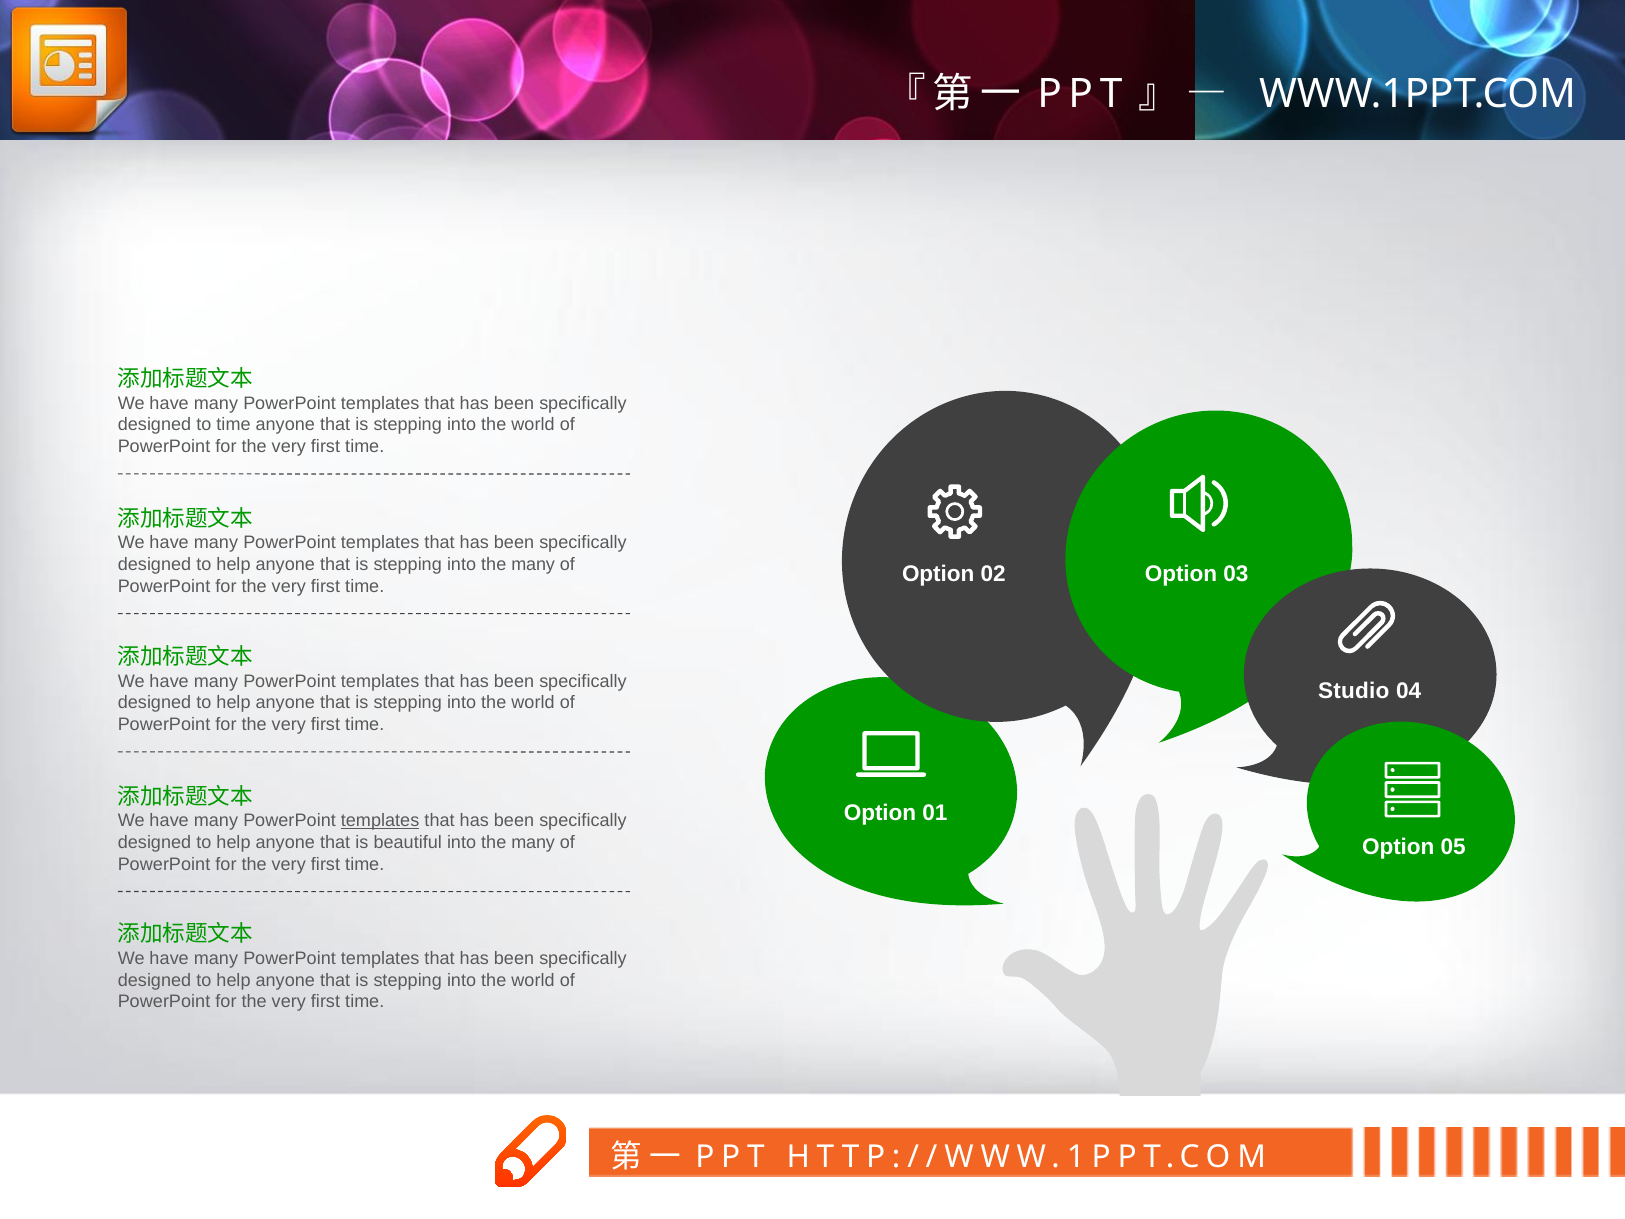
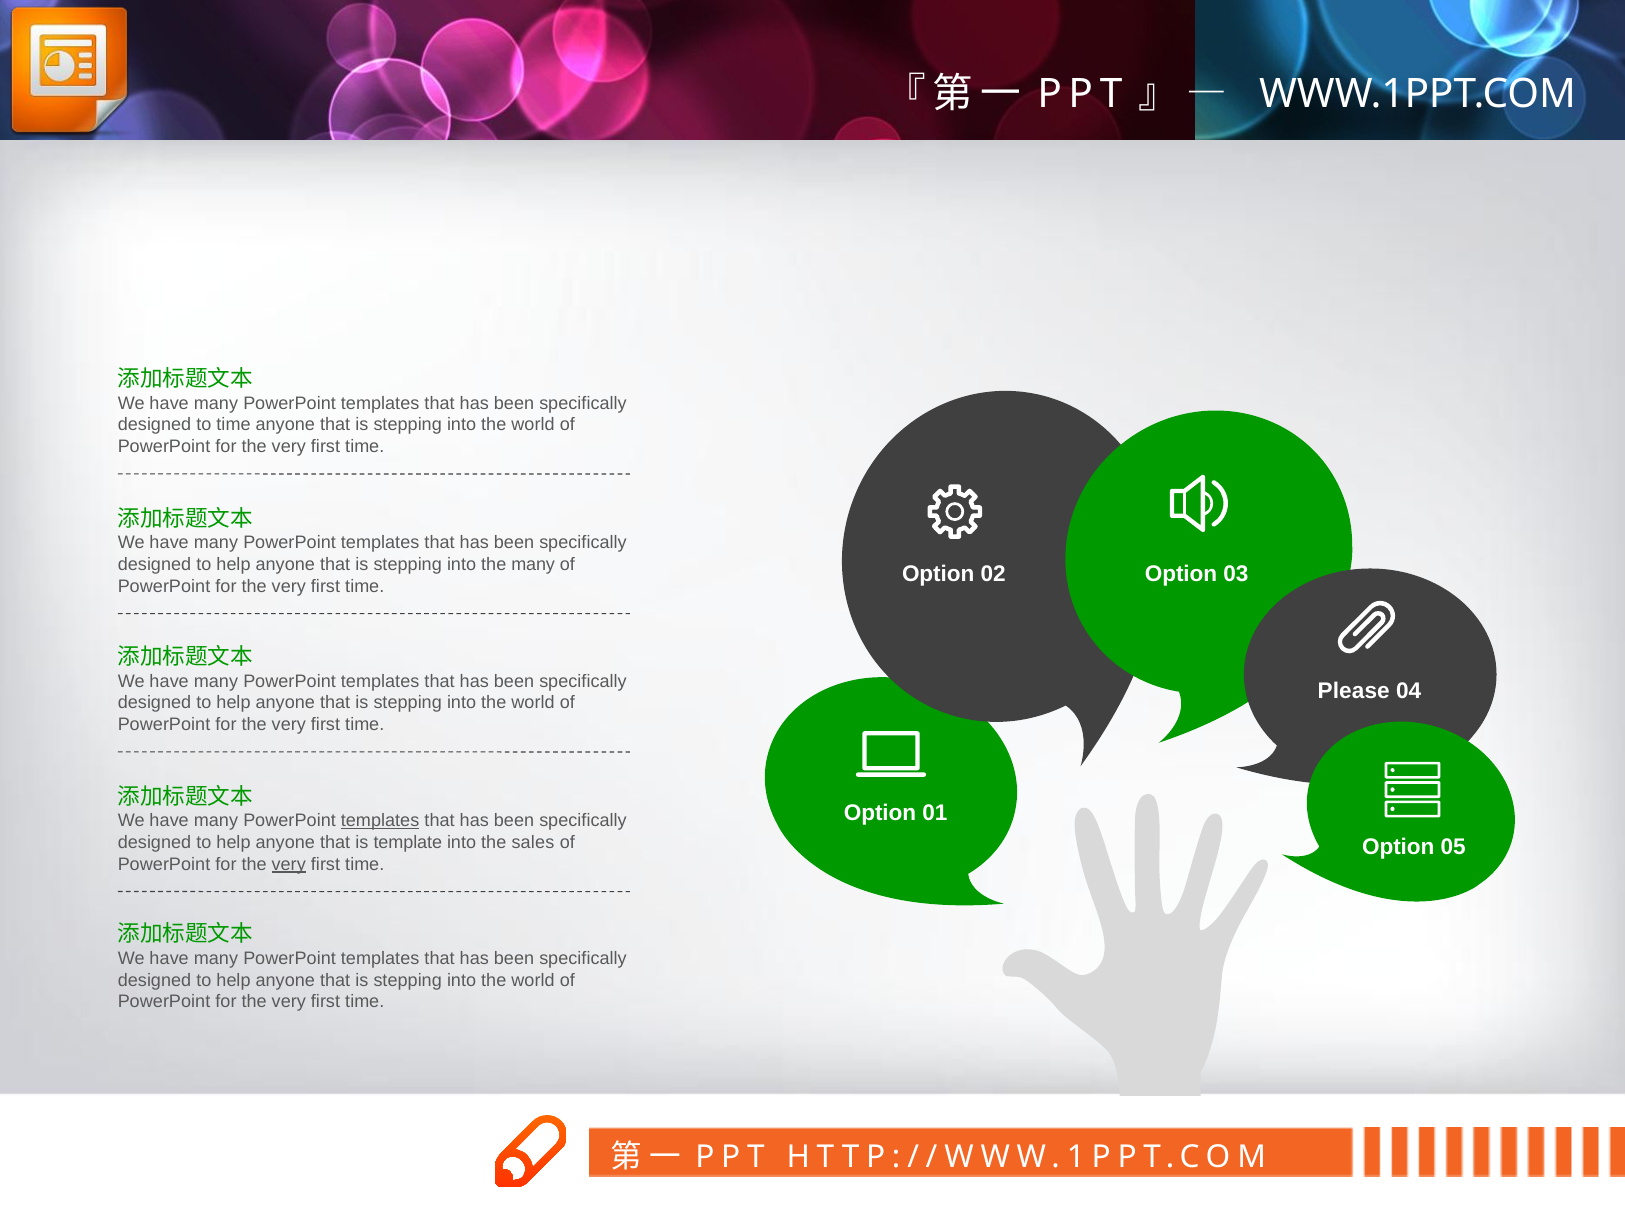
Studio: Studio -> Please
beautiful: beautiful -> template
many at (533, 842): many -> sales
very at (289, 864) underline: none -> present
